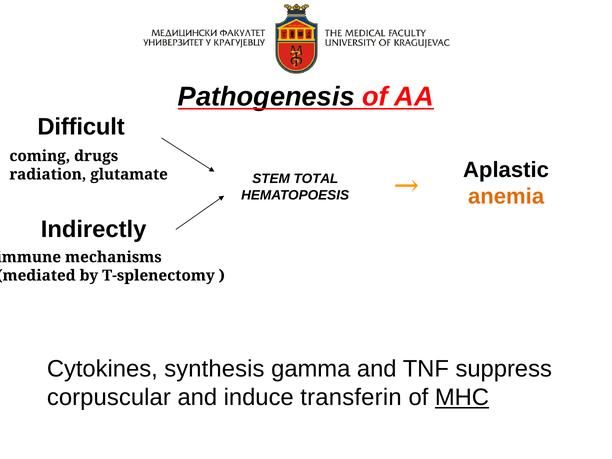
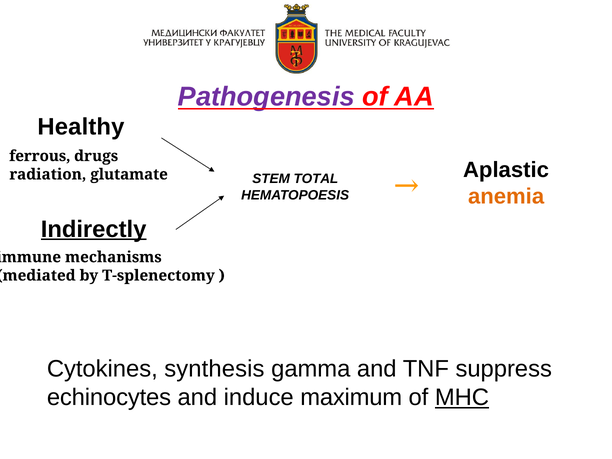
Pathogenesis colour: black -> purple
Difficult: Difficult -> Healthy
coming: coming -> ferrous
Indirectly underline: none -> present
corpuscular: corpuscular -> echinocytes
transferin: transferin -> maximum
